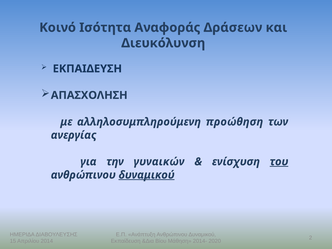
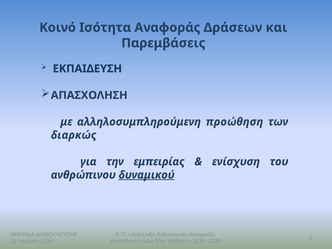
Διευκόλυνση: Διευκόλυνση -> Παρεμβάσεις
ανεργίας: ανεργίας -> διαρκώς
γυναικών: γυναικών -> εμπειρίας
του underline: present -> none
